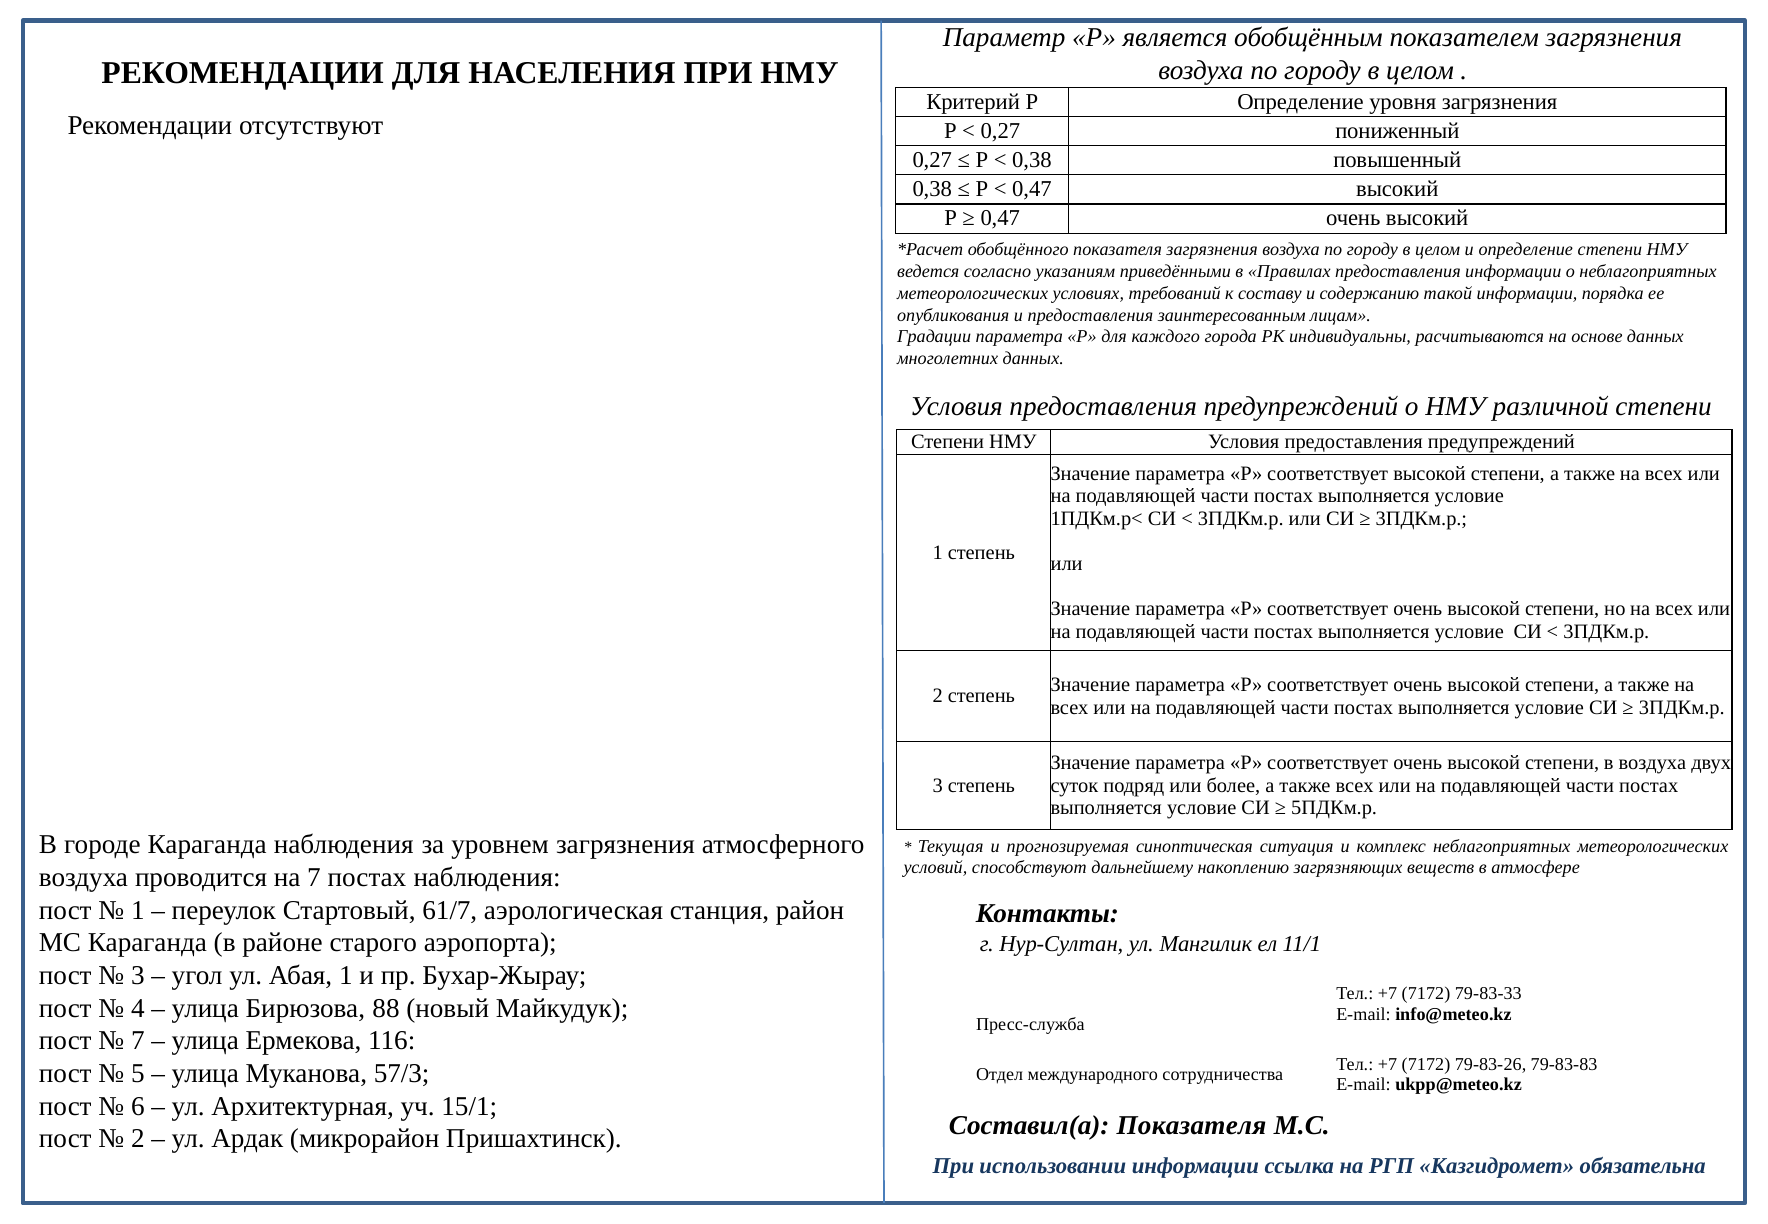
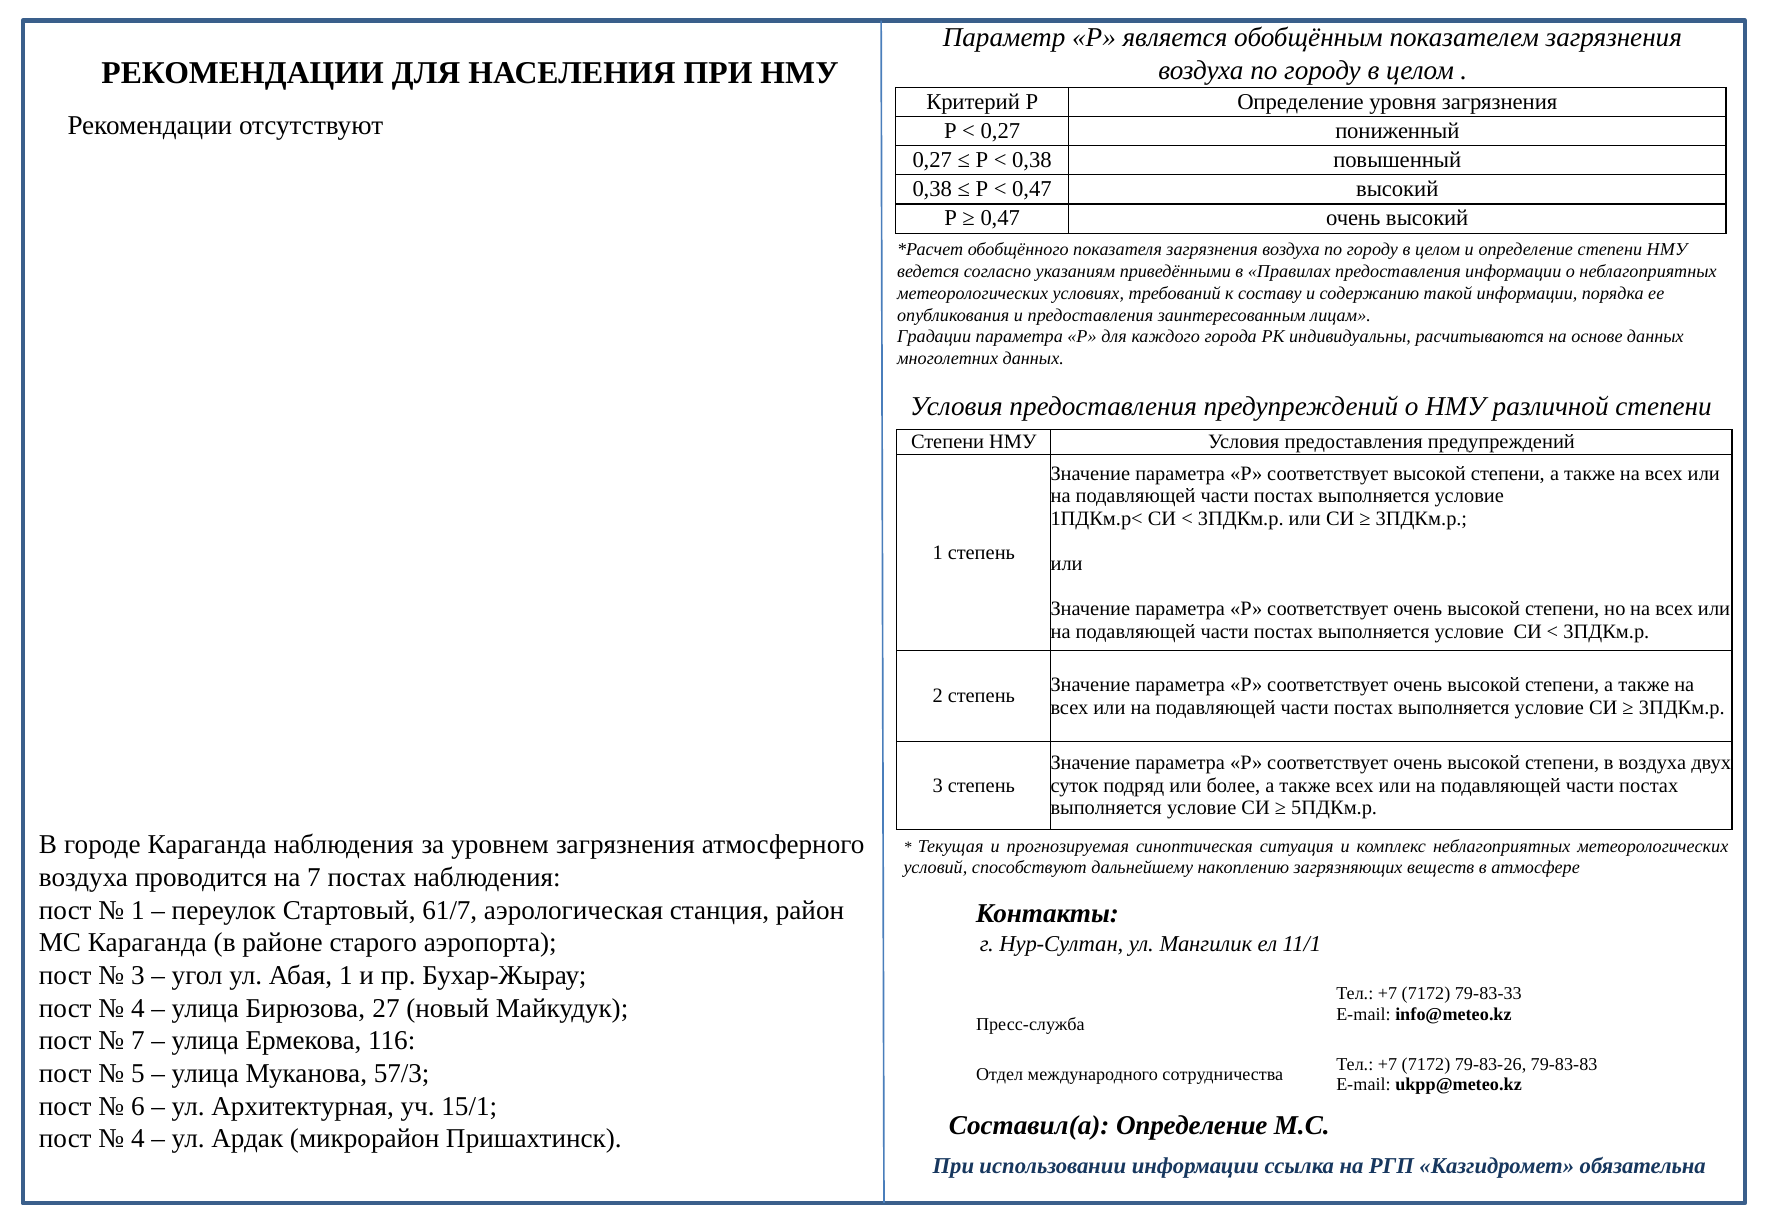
88: 88 -> 27
Составил(а Показателя: Показателя -> Определение
2 at (138, 1139): 2 -> 4
